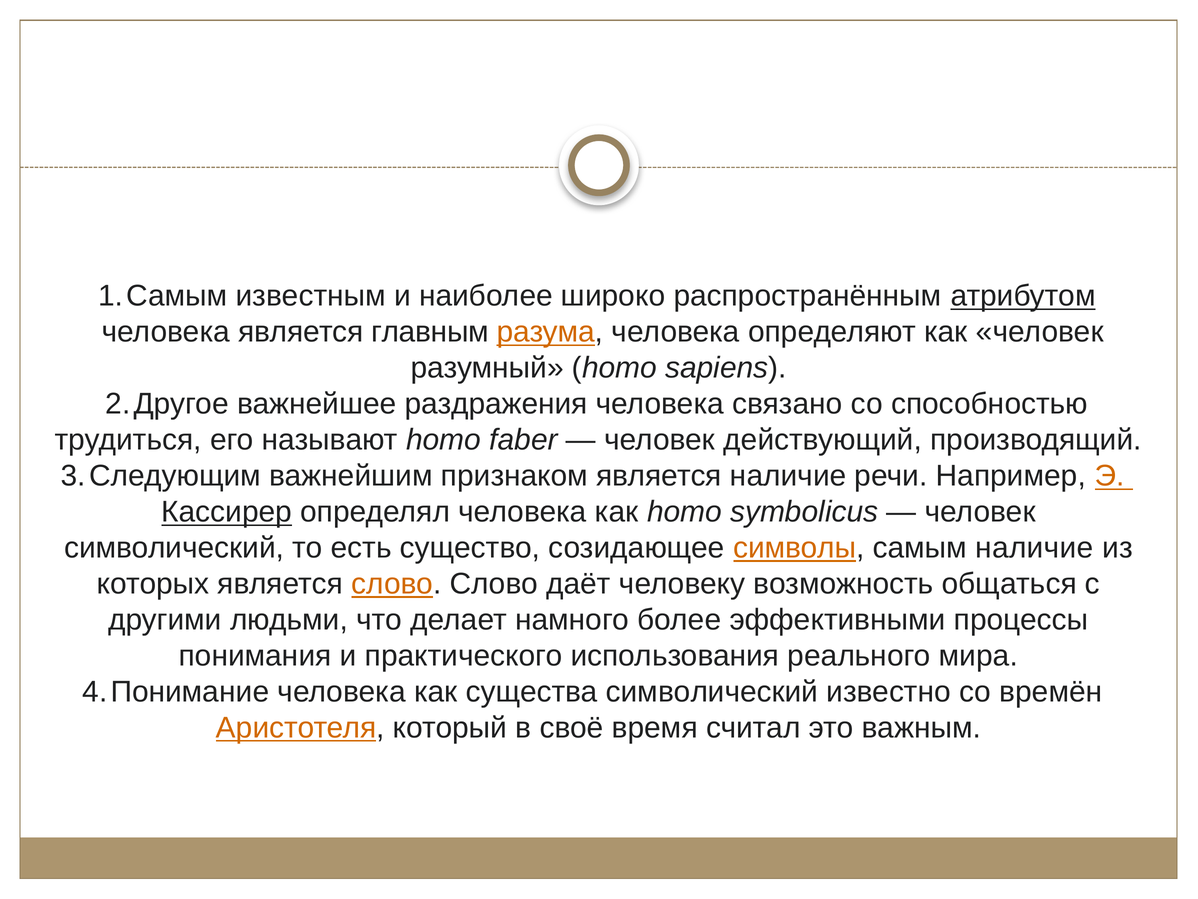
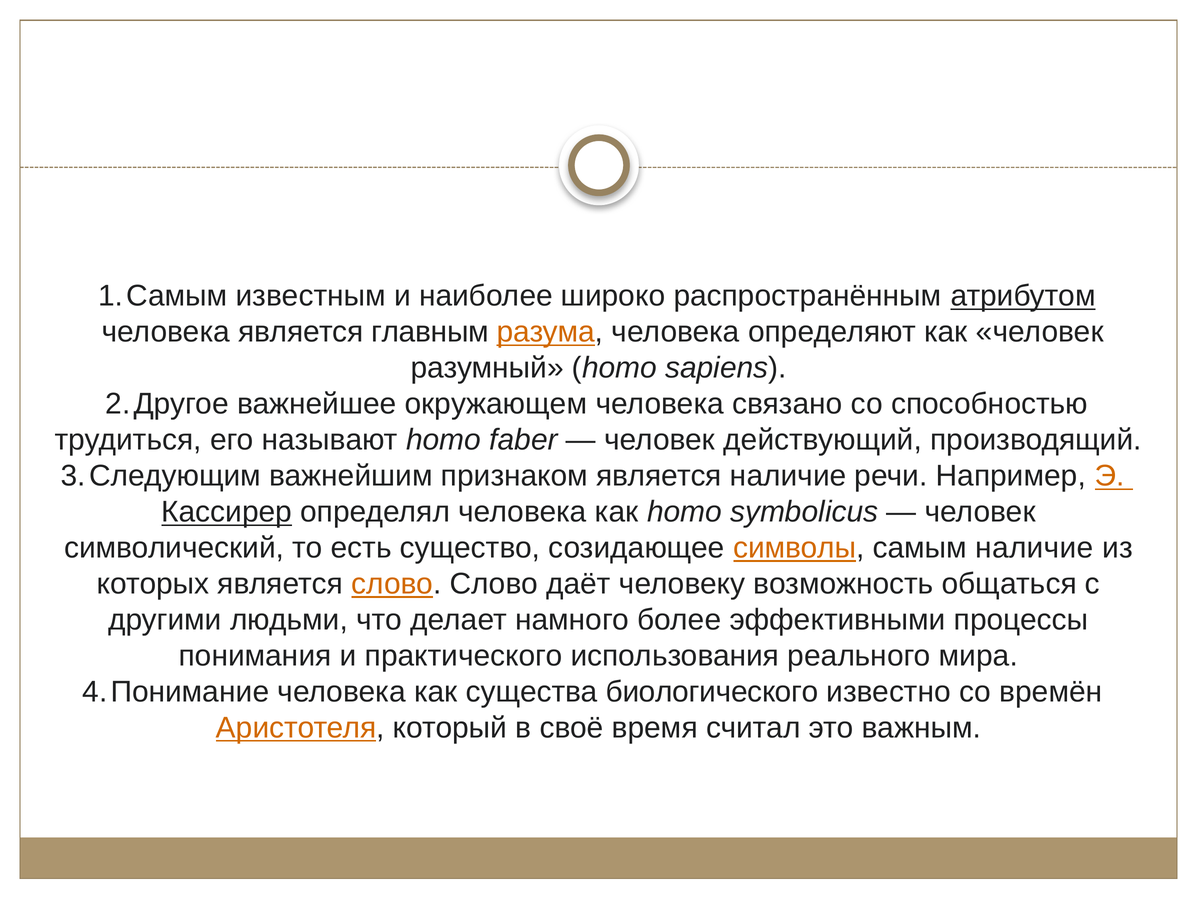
раздражения: раздражения -> окружающем
существа символический: символический -> биологического
